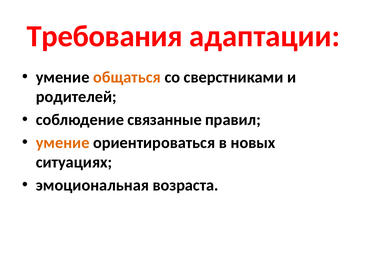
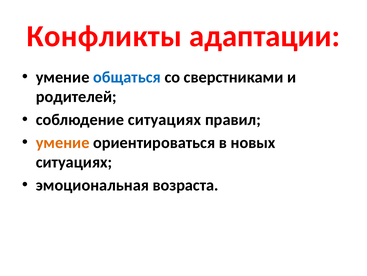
Требования: Требования -> Конфликты
общаться colour: orange -> blue
соблюдение связанные: связанные -> ситуациях
